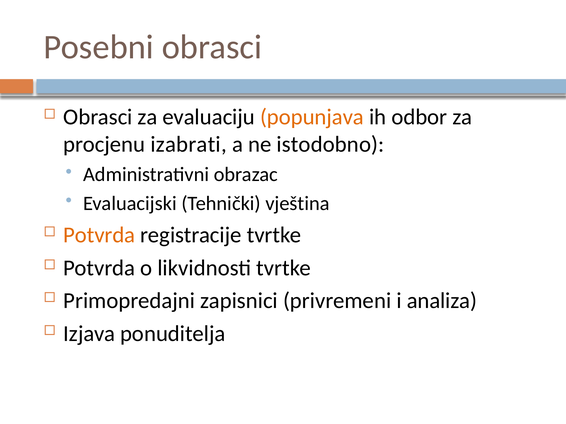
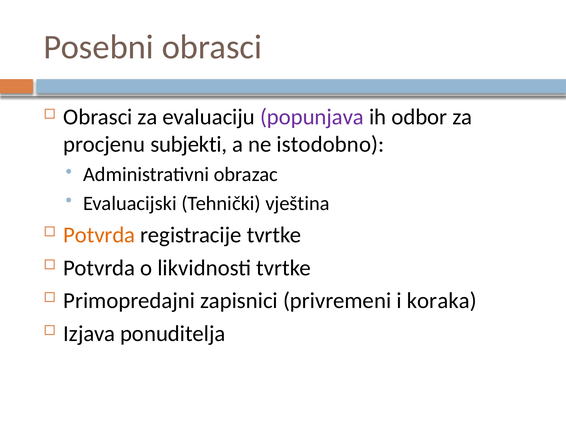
popunjava colour: orange -> purple
izabrati: izabrati -> subjekti
analiza: analiza -> koraka
